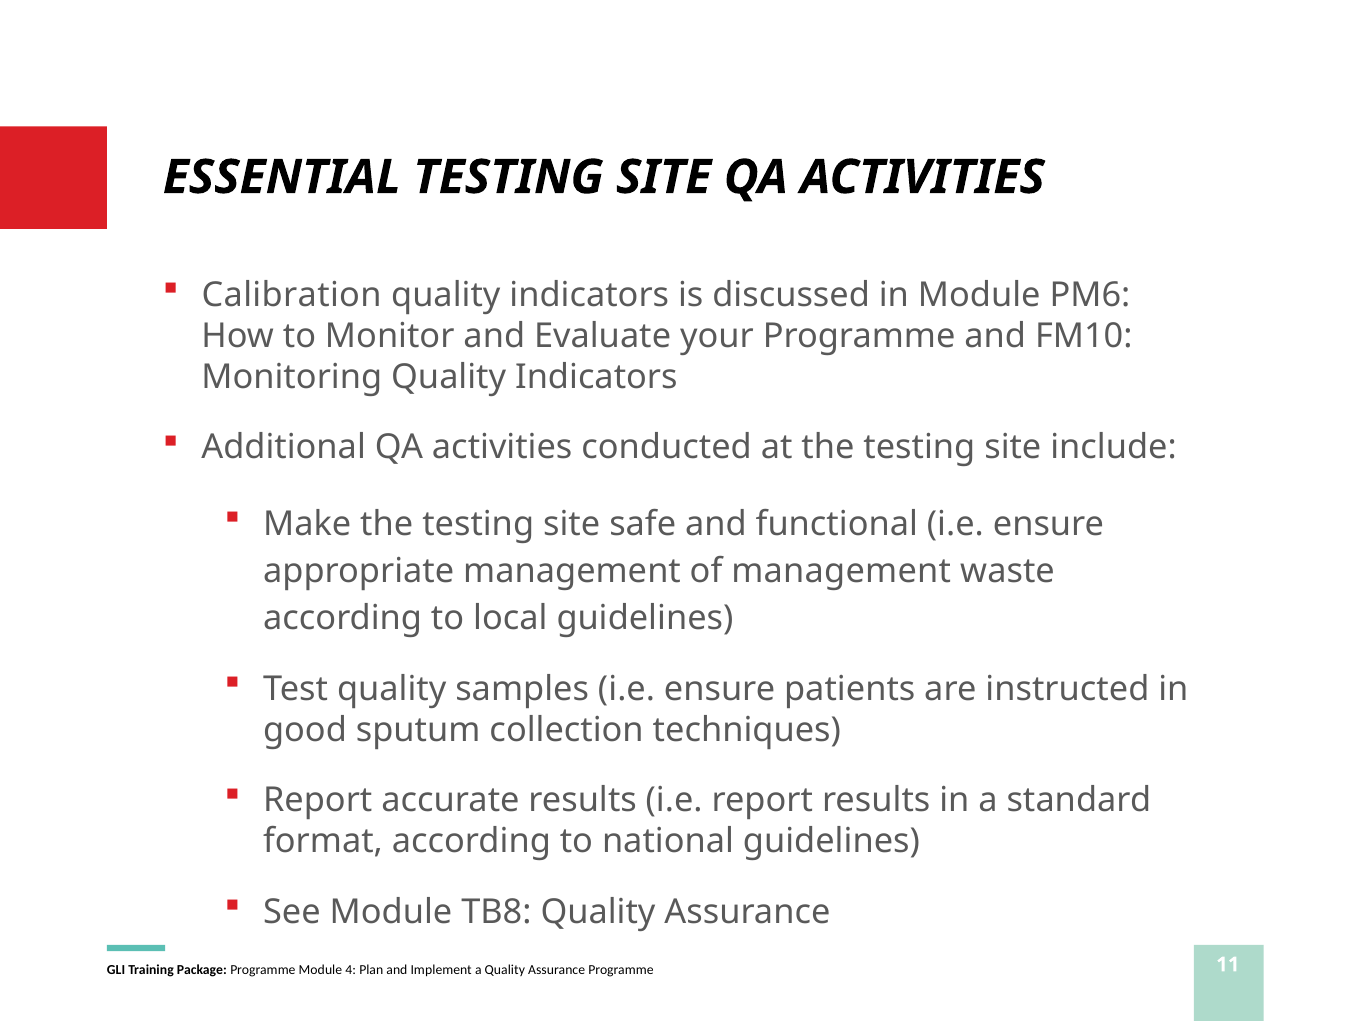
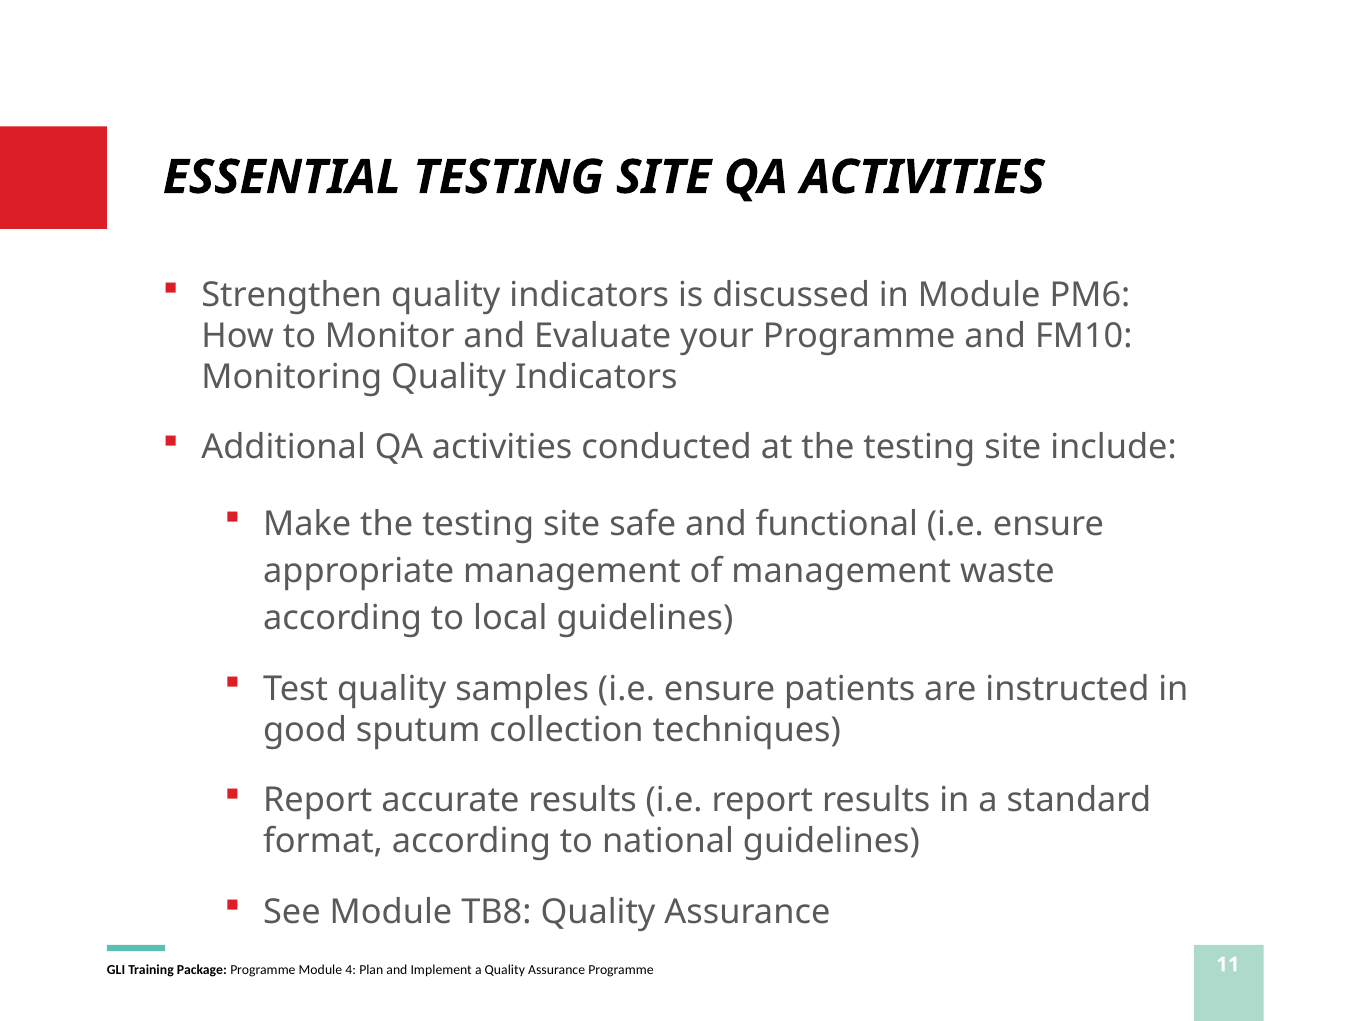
Calibration: Calibration -> Strengthen
